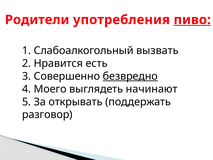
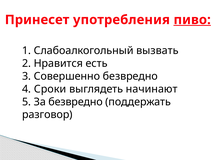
Родители: Родители -> Принесет
безвредно at (130, 76) underline: present -> none
Моего: Моего -> Сроки
За открывать: открывать -> безвредно
